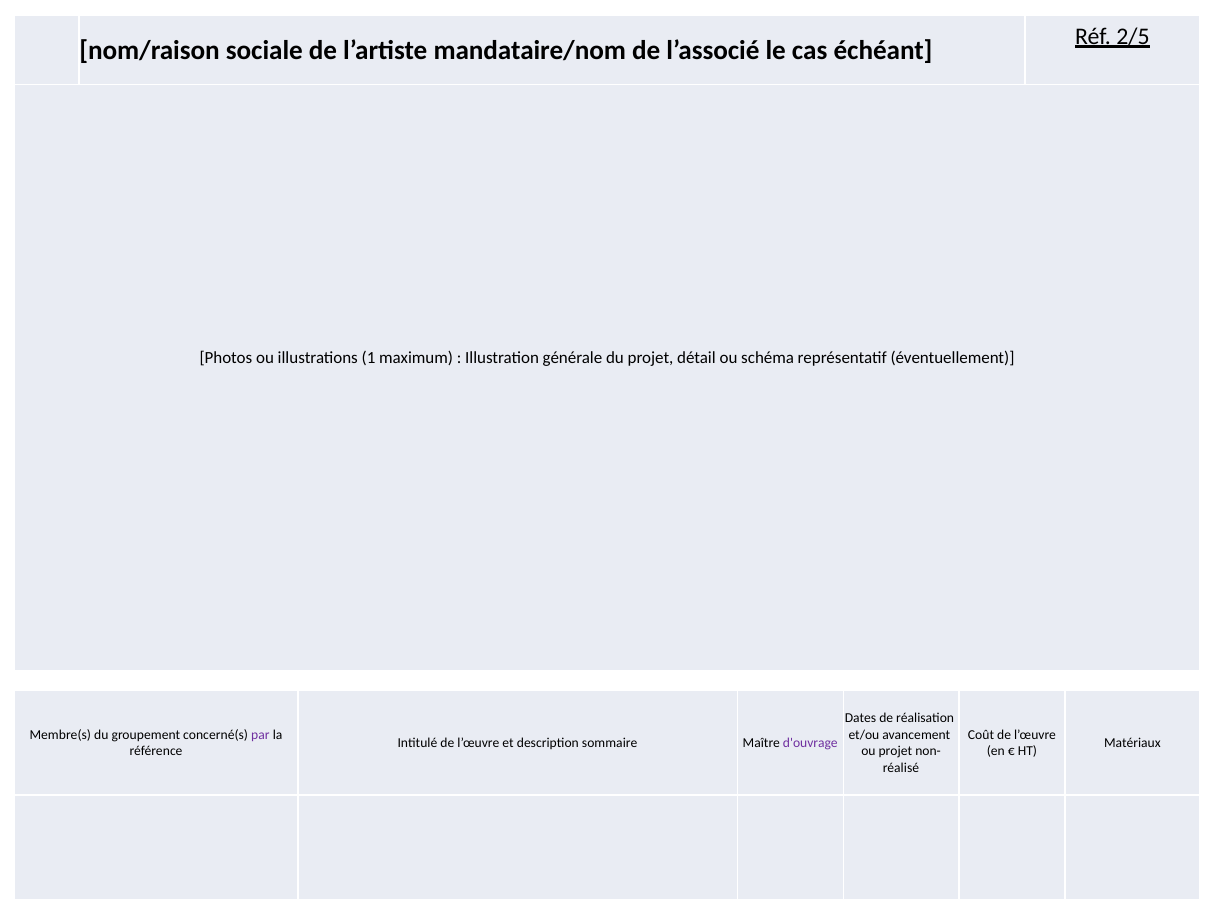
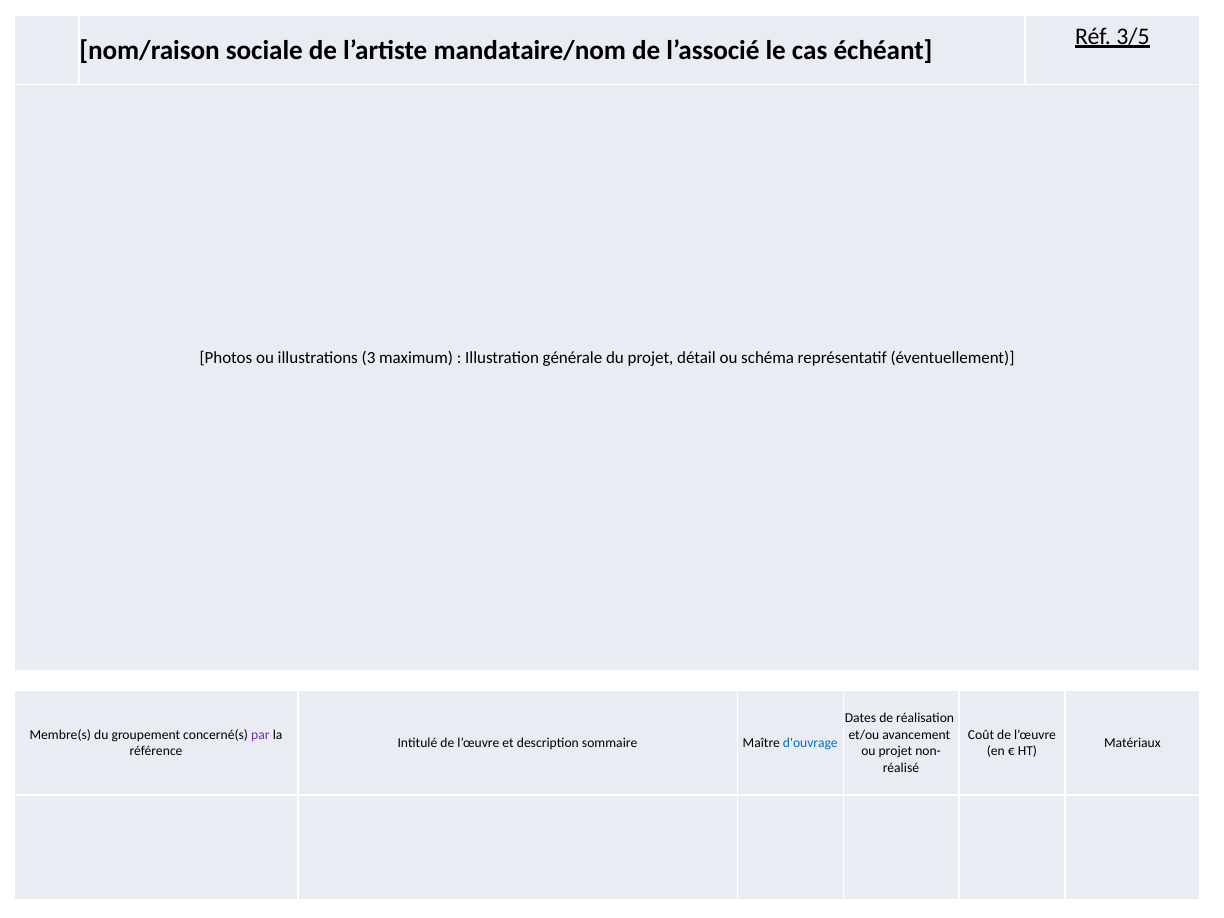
2/5: 2/5 -> 3/5
1: 1 -> 3
d'ouvrage colour: purple -> blue
